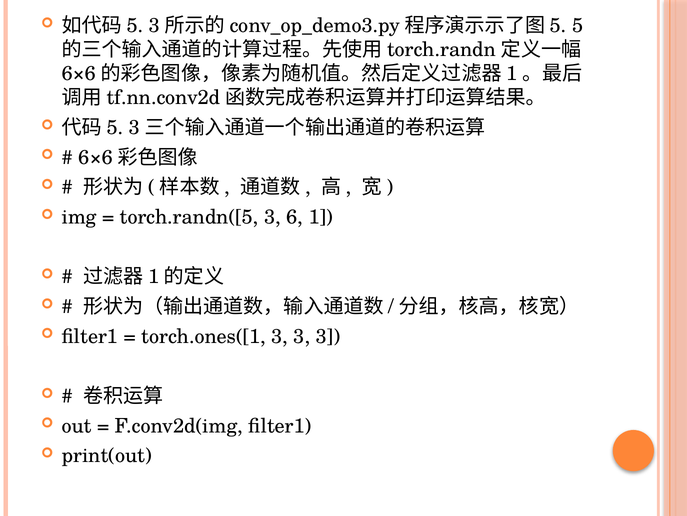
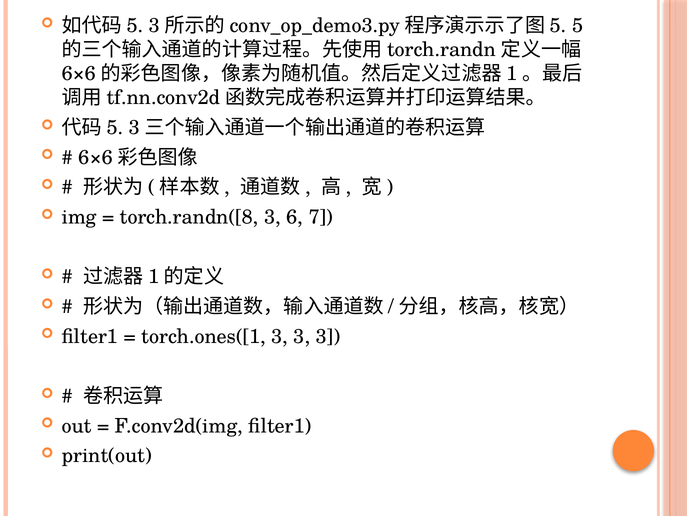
torch.randn([5: torch.randn([5 -> torch.randn([8
1: 1 -> 7
